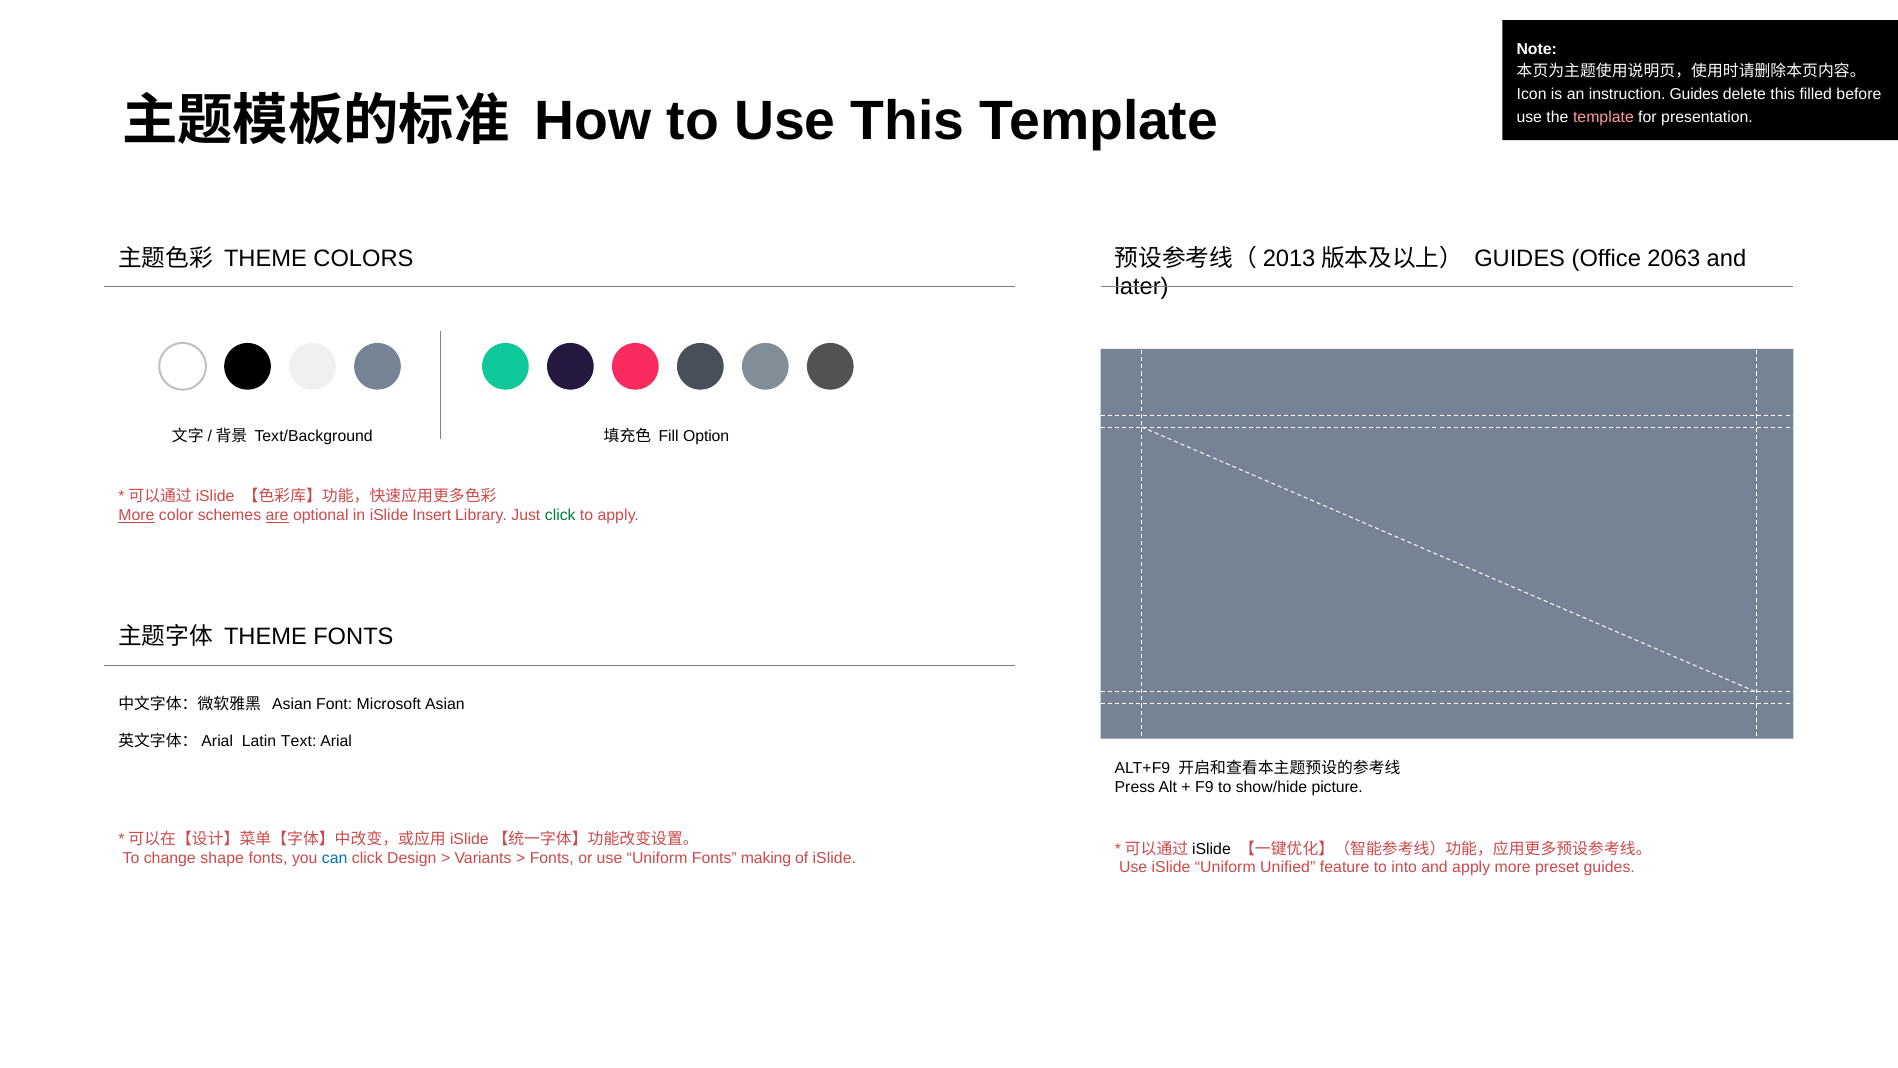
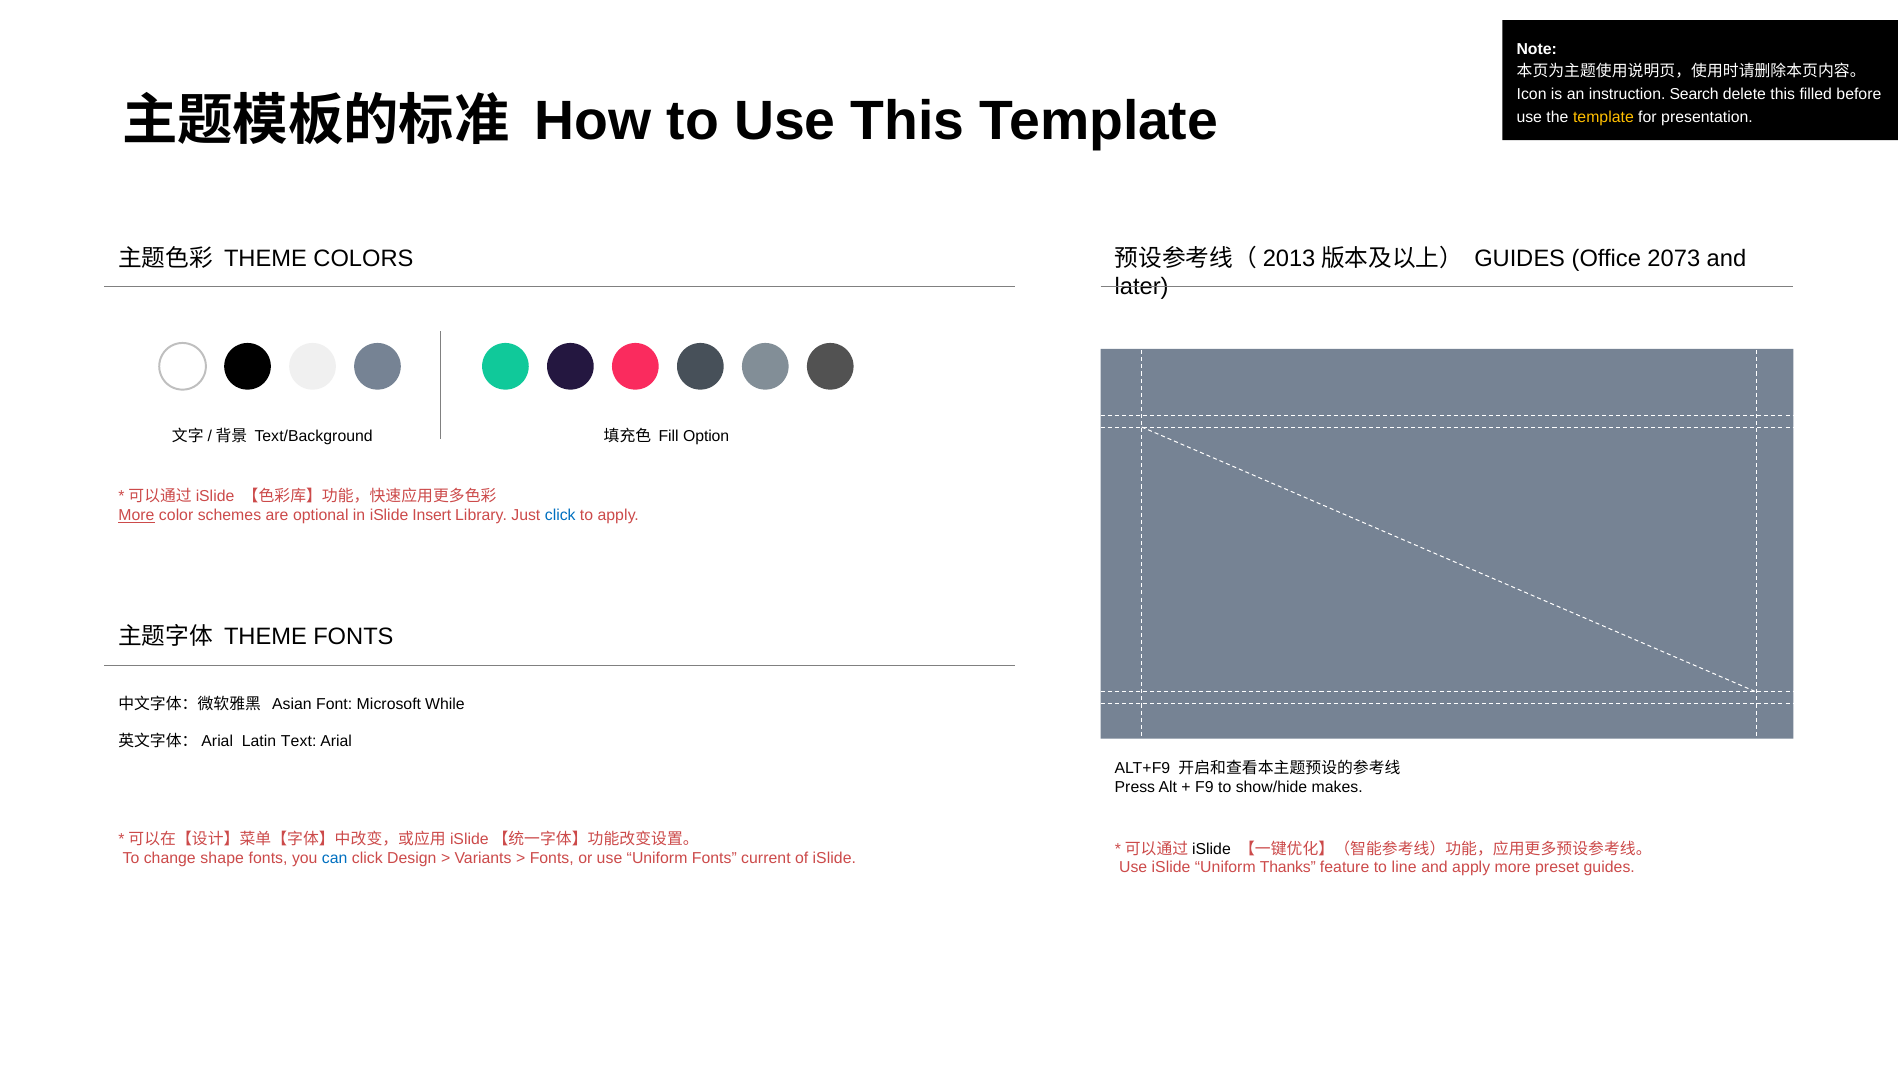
instruction Guides: Guides -> Search
template at (1603, 117) colour: pink -> yellow
2063: 2063 -> 2073
are underline: present -> none
click at (560, 515) colour: green -> blue
Microsoft Asian: Asian -> While
picture: picture -> makes
making: making -> current
Unified: Unified -> Thanks
into: into -> line
